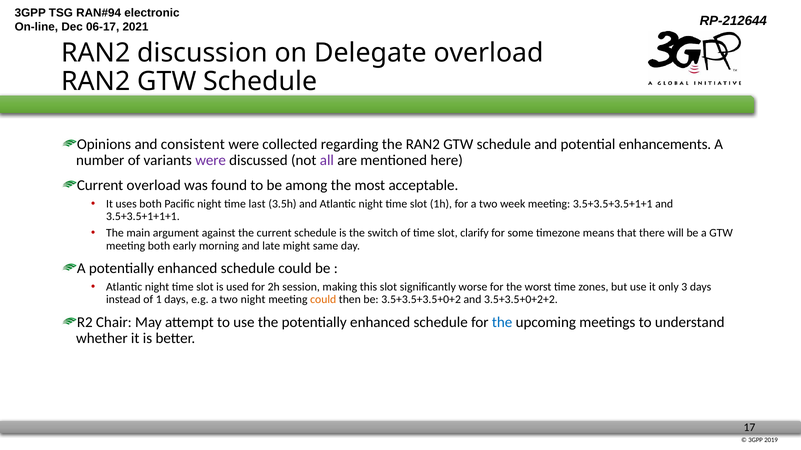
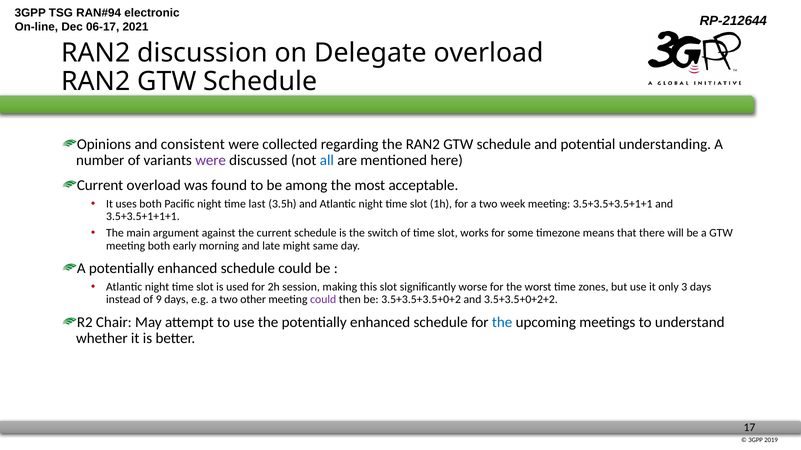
enhancements: enhancements -> understanding
all colour: purple -> blue
clarify: clarify -> works
1: 1 -> 9
two night: night -> other
could at (323, 300) colour: orange -> purple
